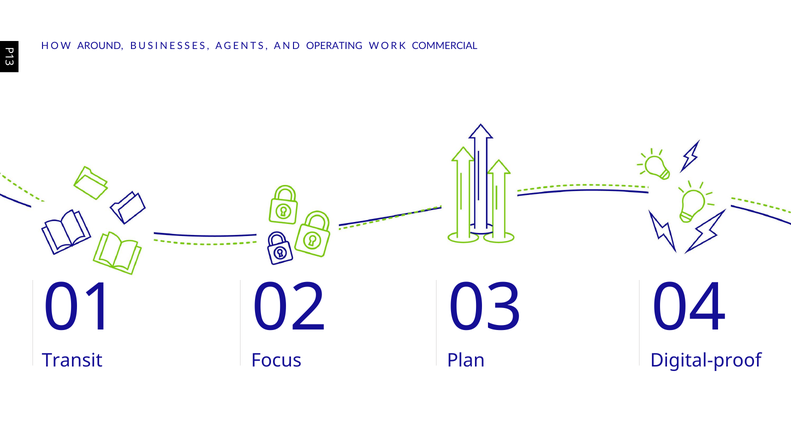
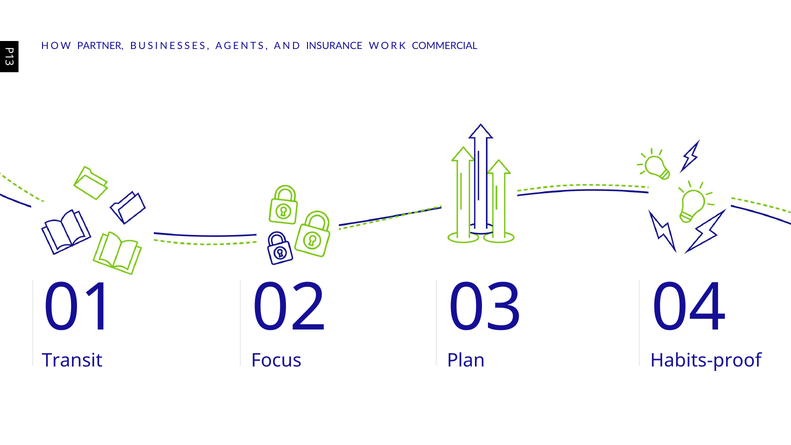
AROUND: AROUND -> PARTNER
OPERATING: OPERATING -> INSURANCE
Digital-proof: Digital-proof -> Habits-proof
